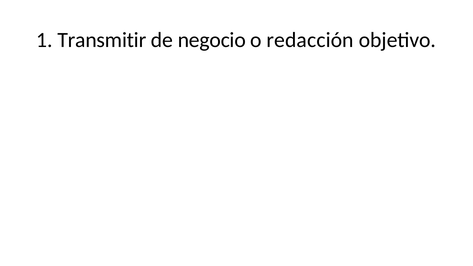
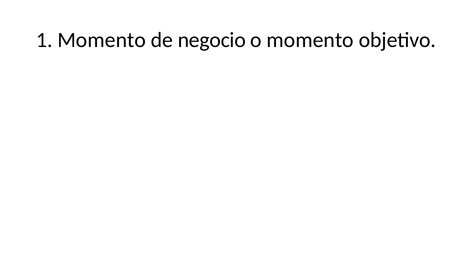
1 Transmitir: Transmitir -> Momento
o redacción: redacción -> momento
